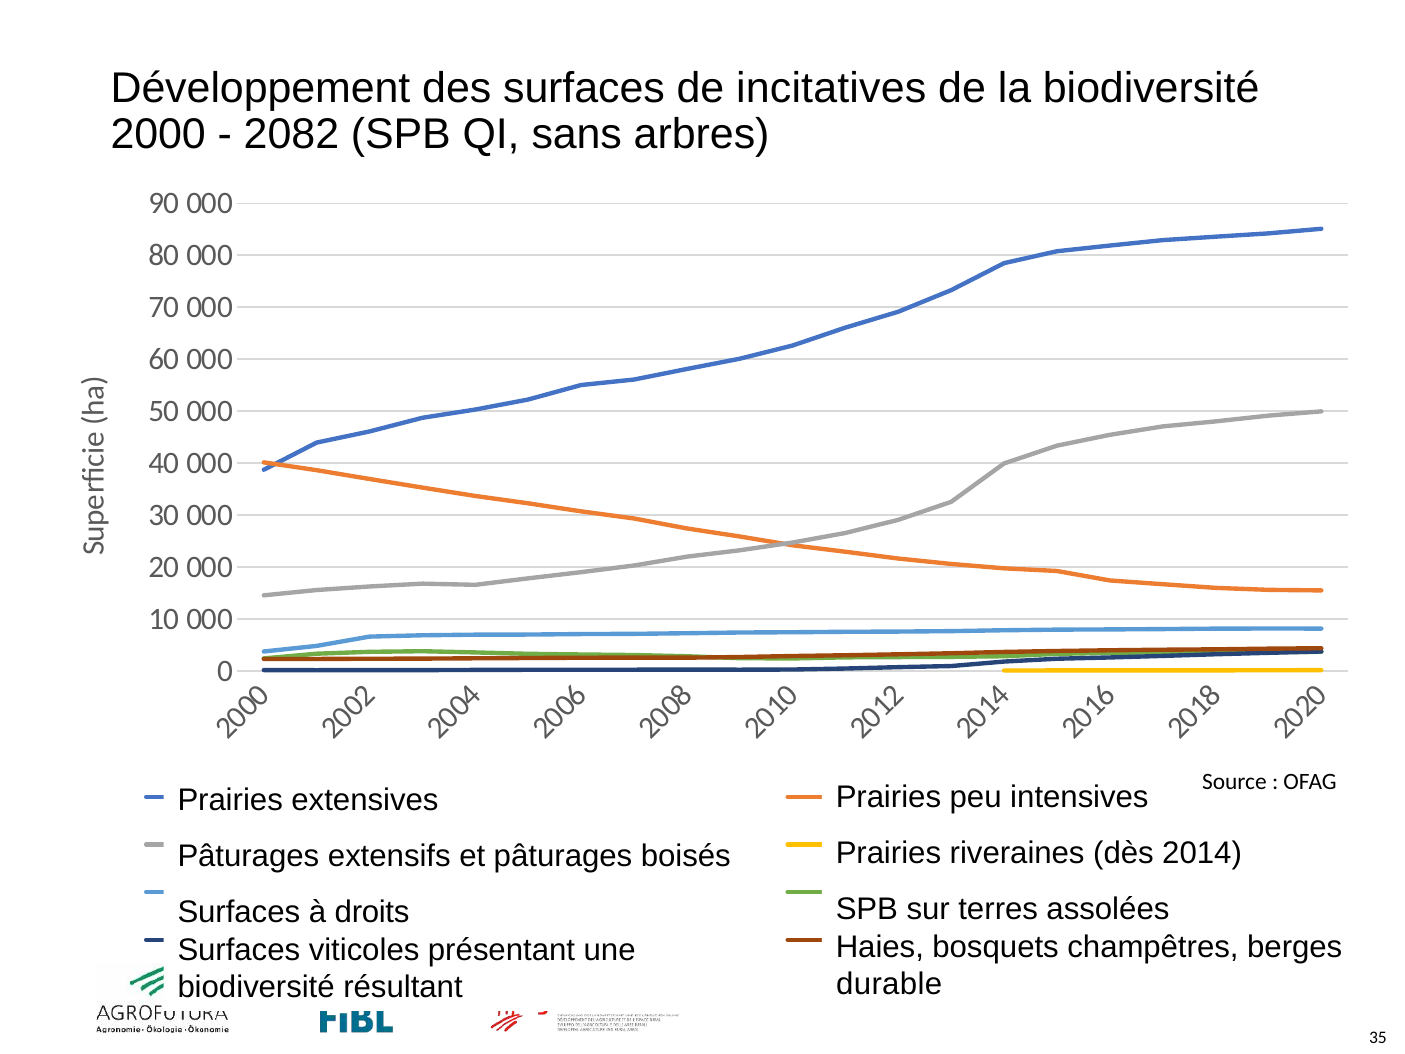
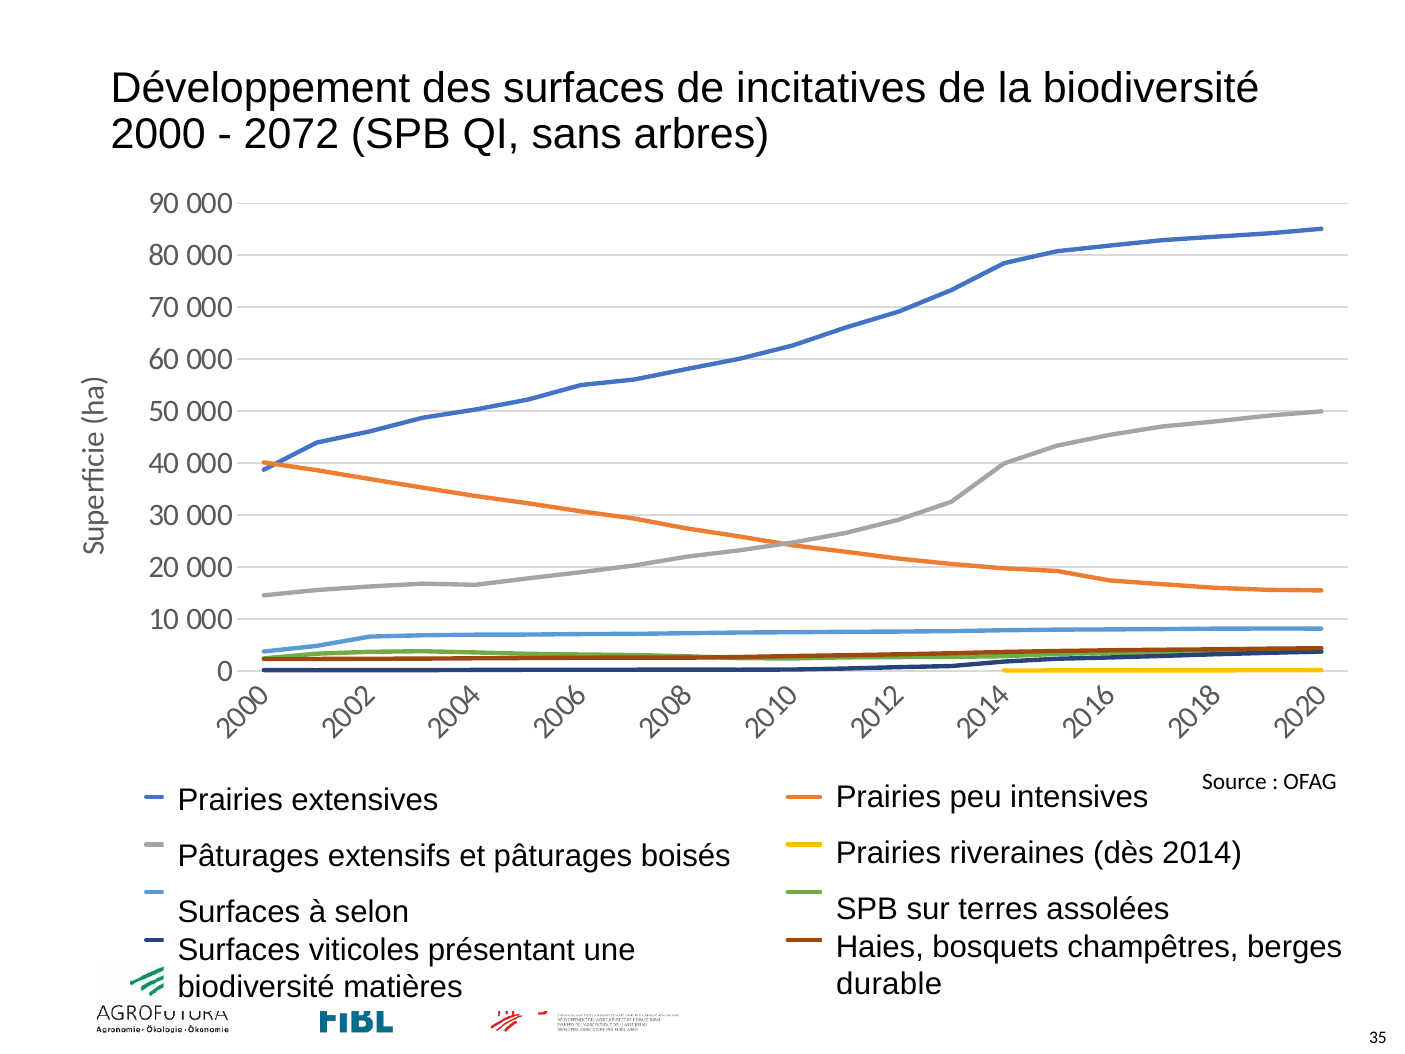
2082: 2082 -> 2072
droits: droits -> selon
résultant: résultant -> matières
